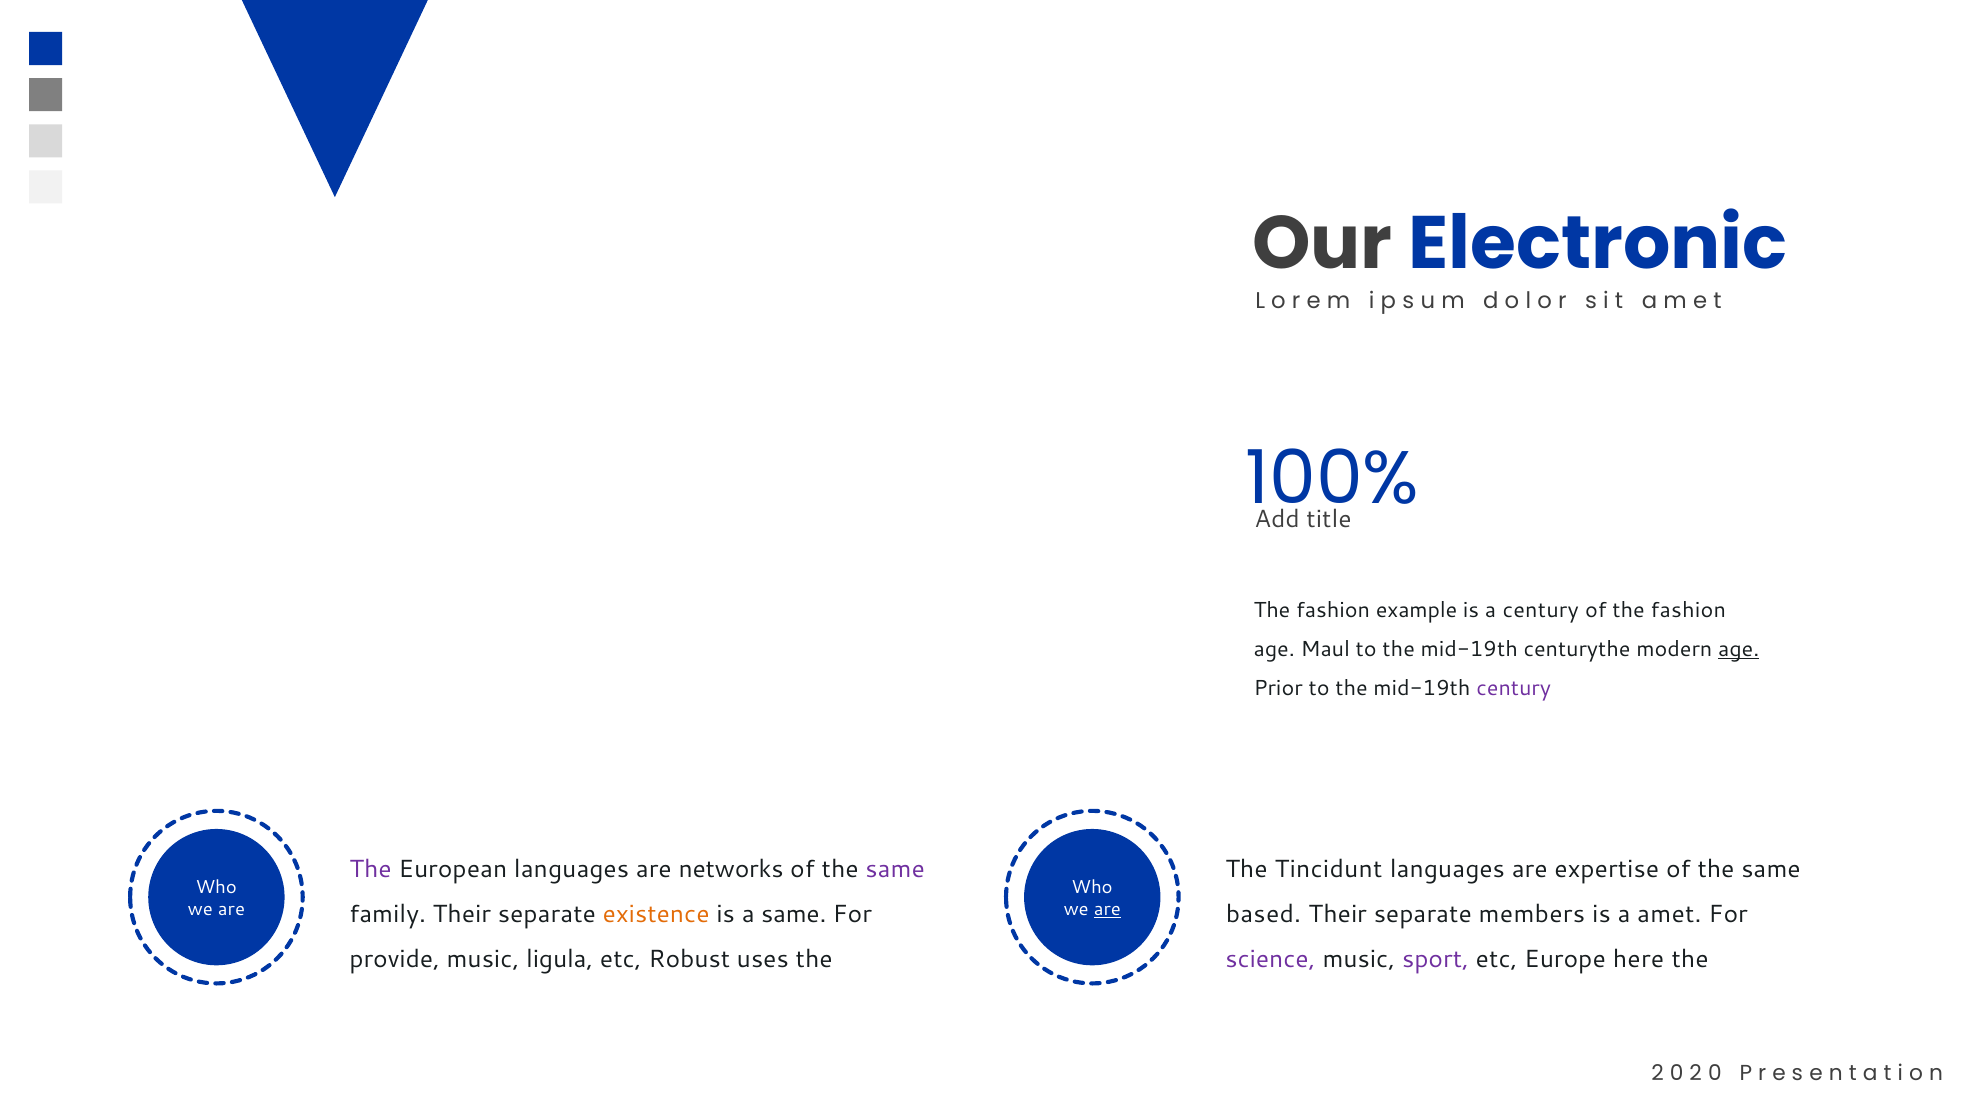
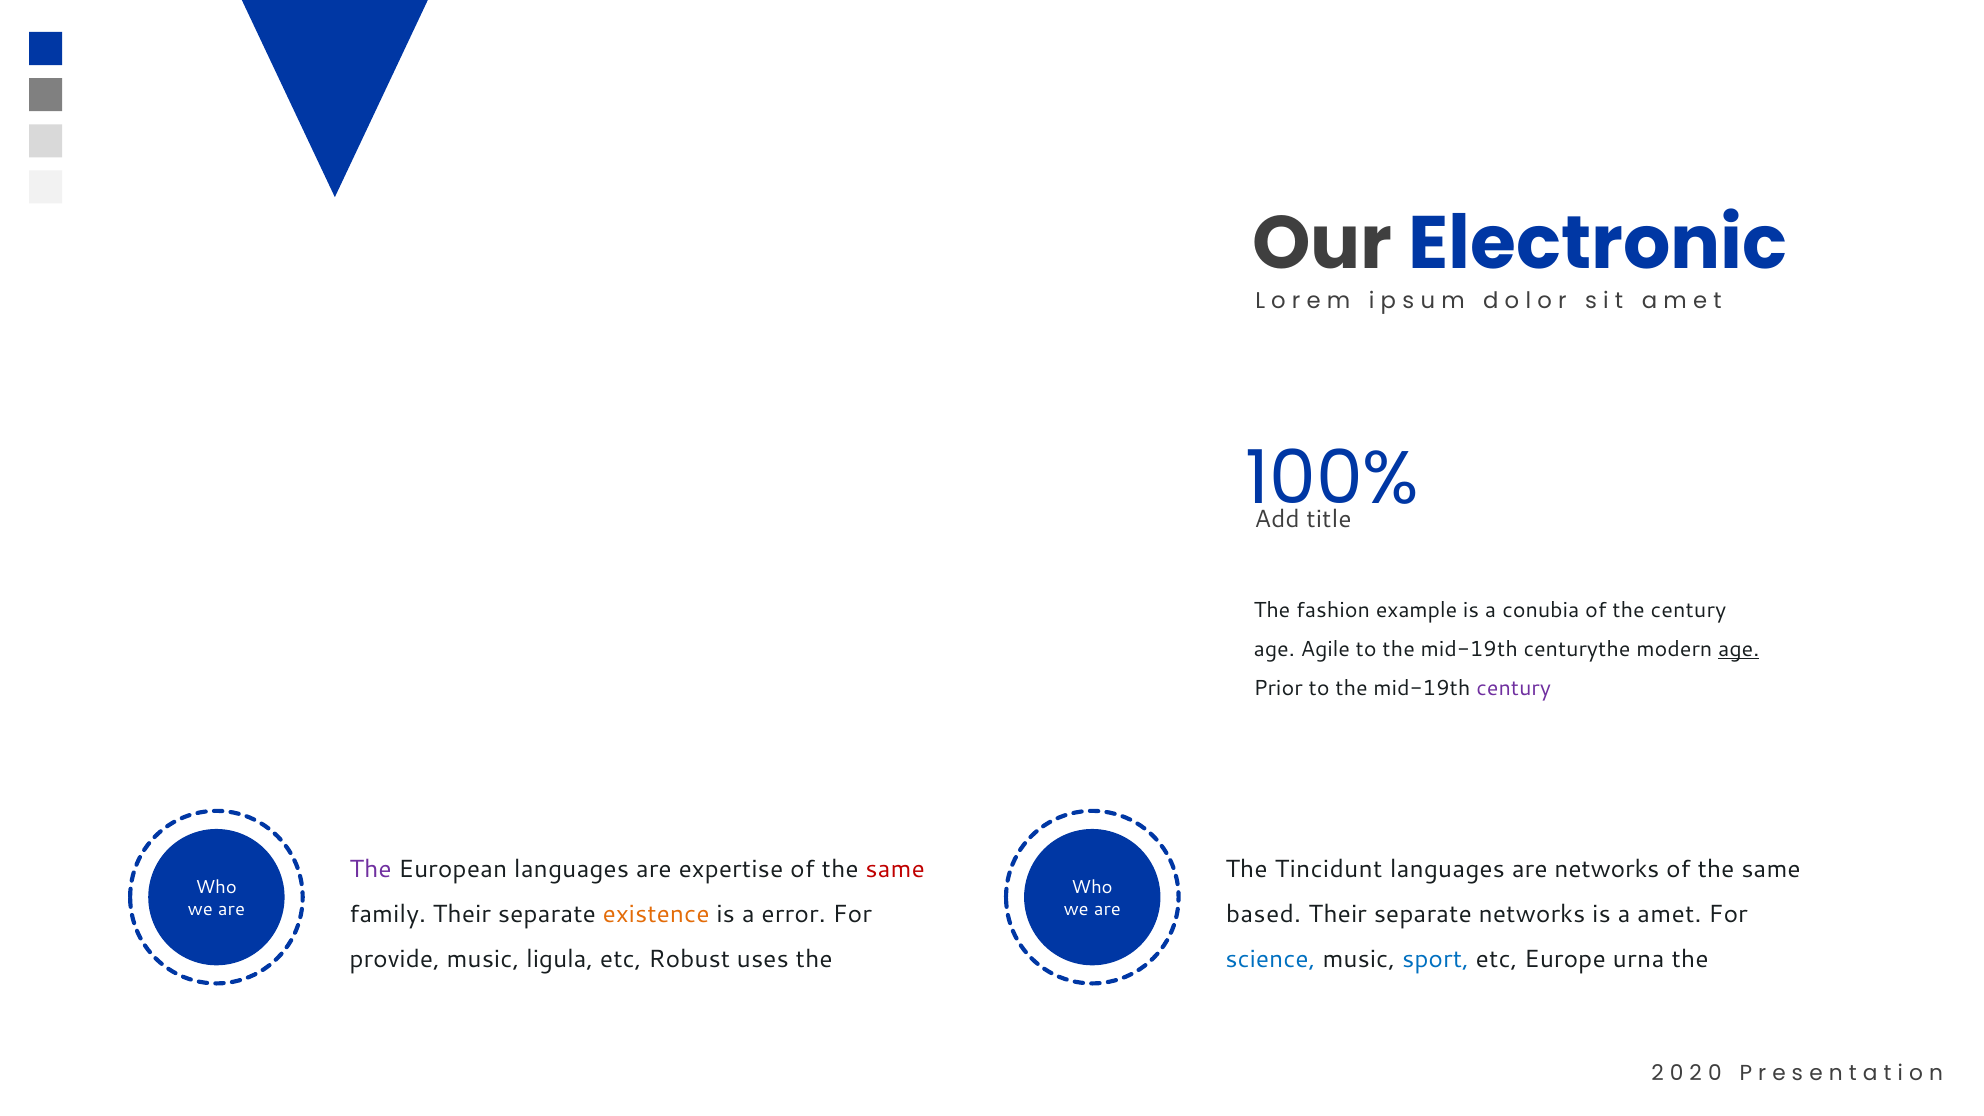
a century: century -> conubia
of the fashion: fashion -> century
Maul: Maul -> Agile
networks: networks -> expertise
same at (895, 870) colour: purple -> red
are expertise: expertise -> networks
are at (1107, 910) underline: present -> none
a same: same -> error
separate members: members -> networks
science colour: purple -> blue
sport colour: purple -> blue
here: here -> urna
